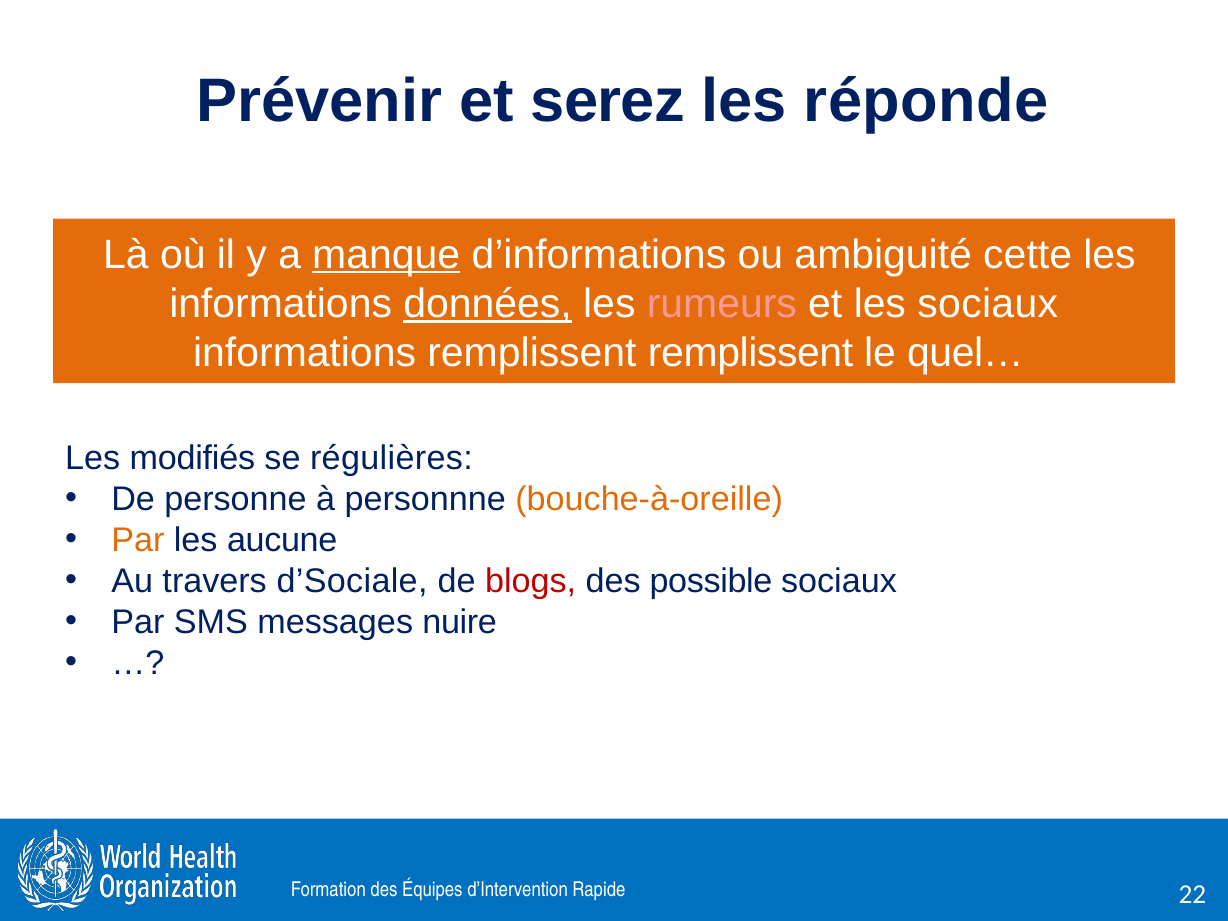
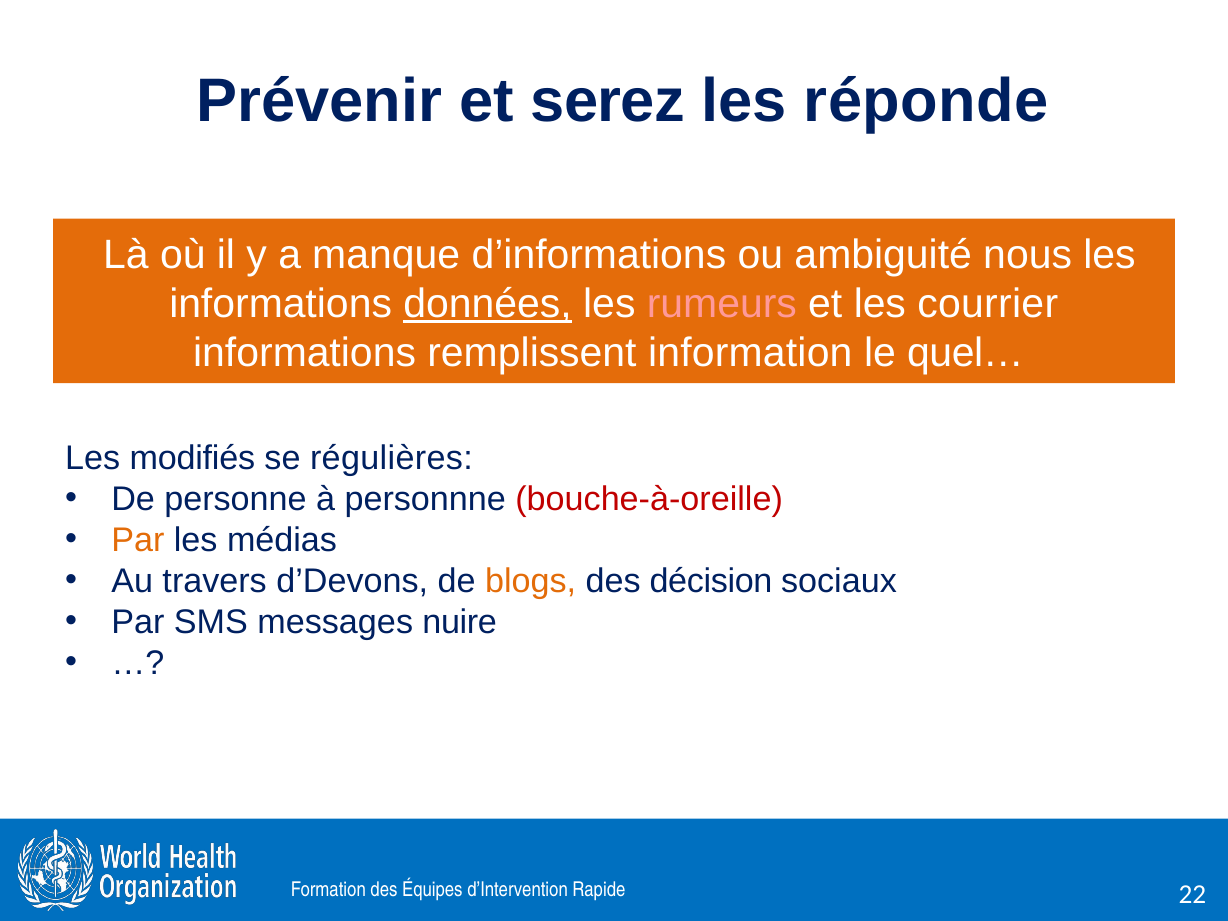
manque underline: present -> none
cette: cette -> nous
les sociaux: sociaux -> courrier
remplissent remplissent: remplissent -> information
bouche-à-oreille colour: orange -> red
aucune: aucune -> médias
d’Sociale: d’Sociale -> d’Devons
blogs colour: red -> orange
possible: possible -> décision
